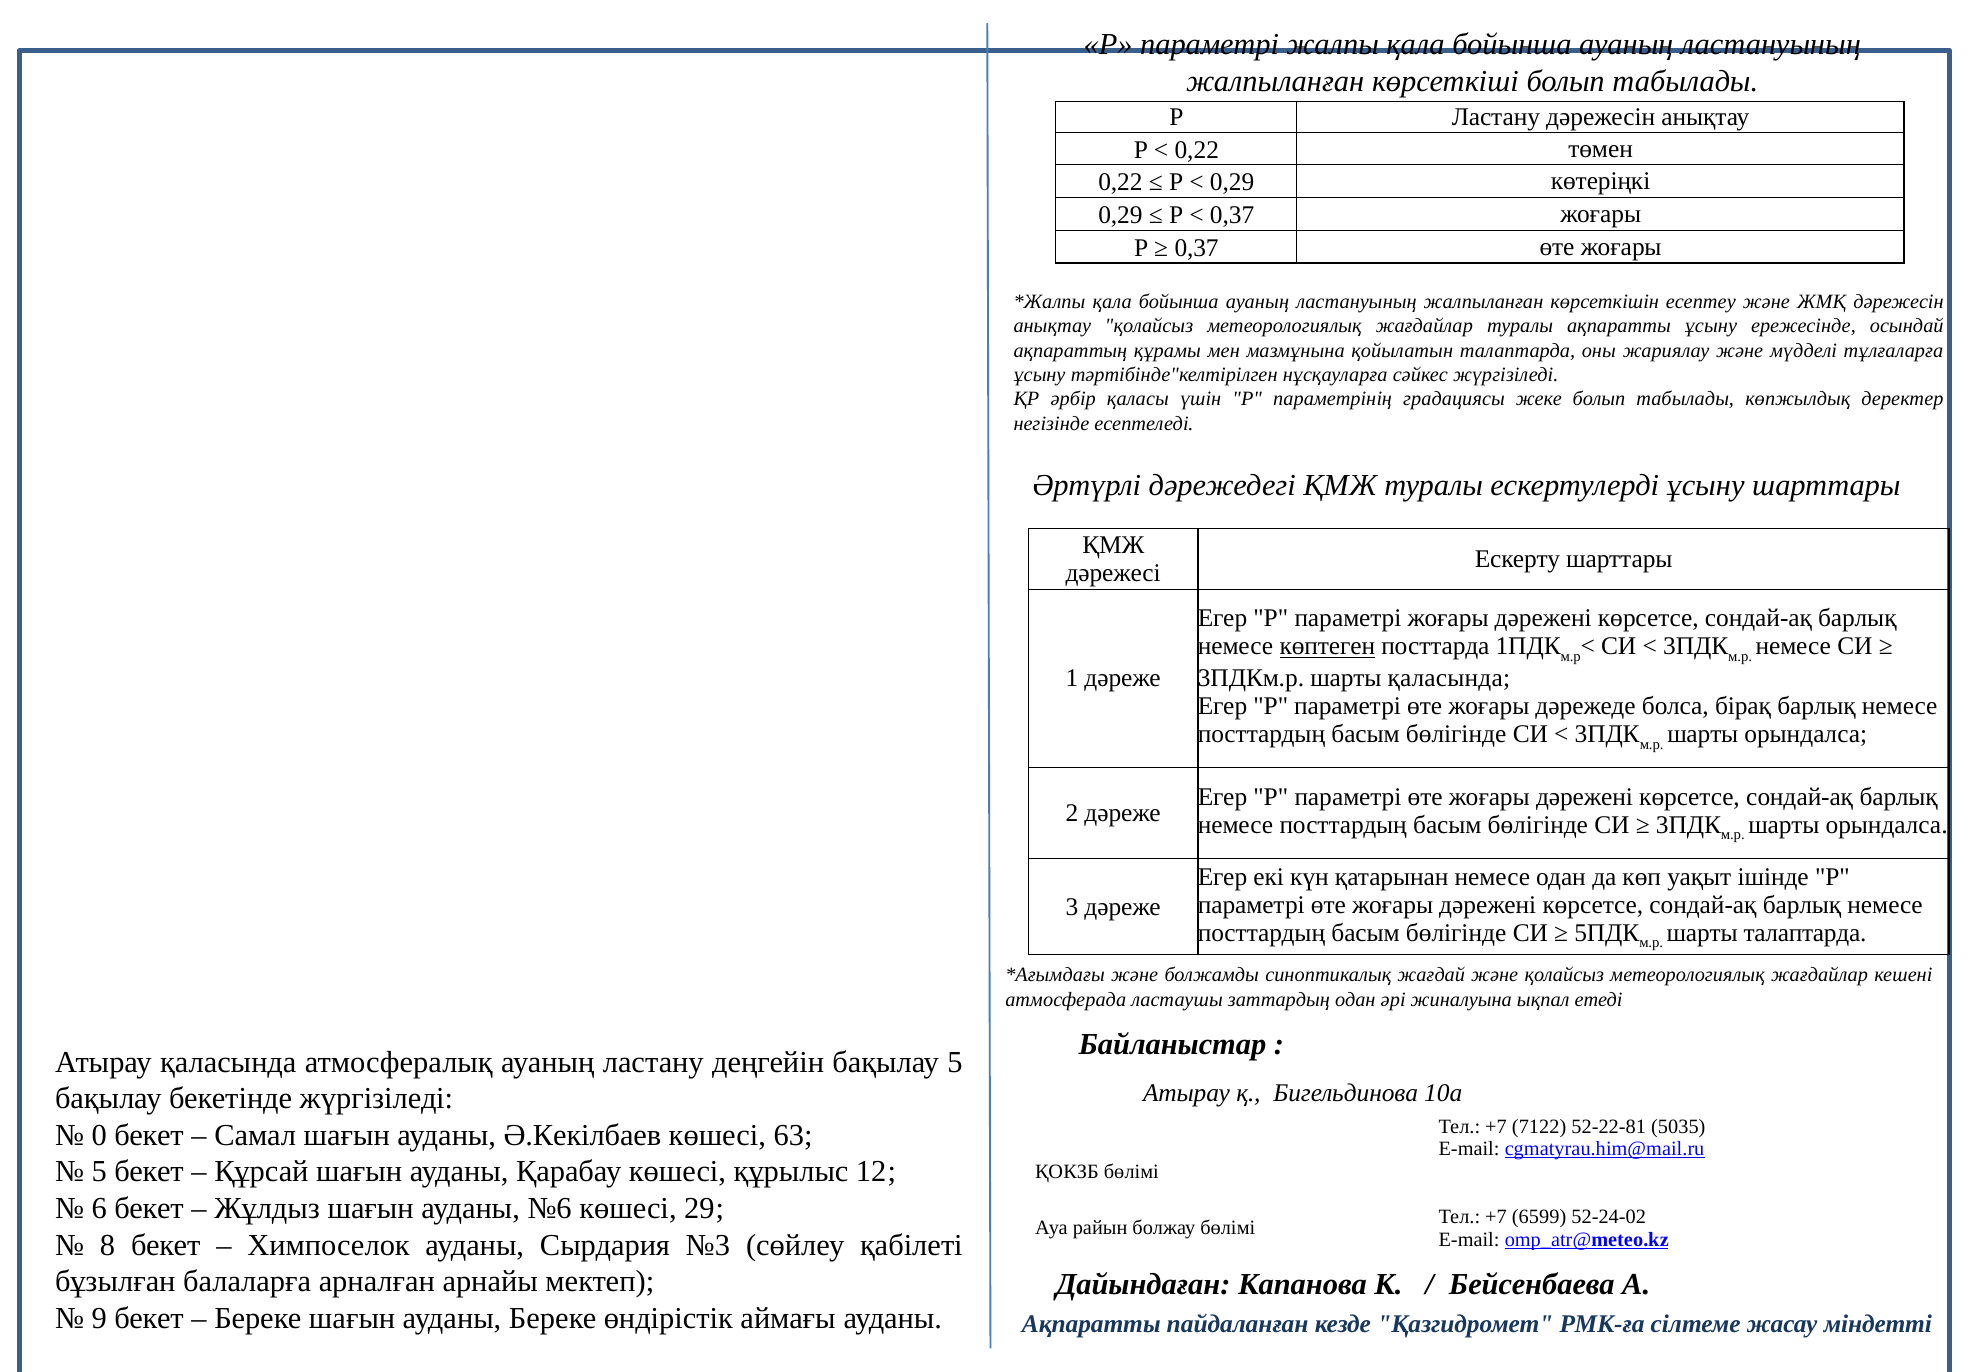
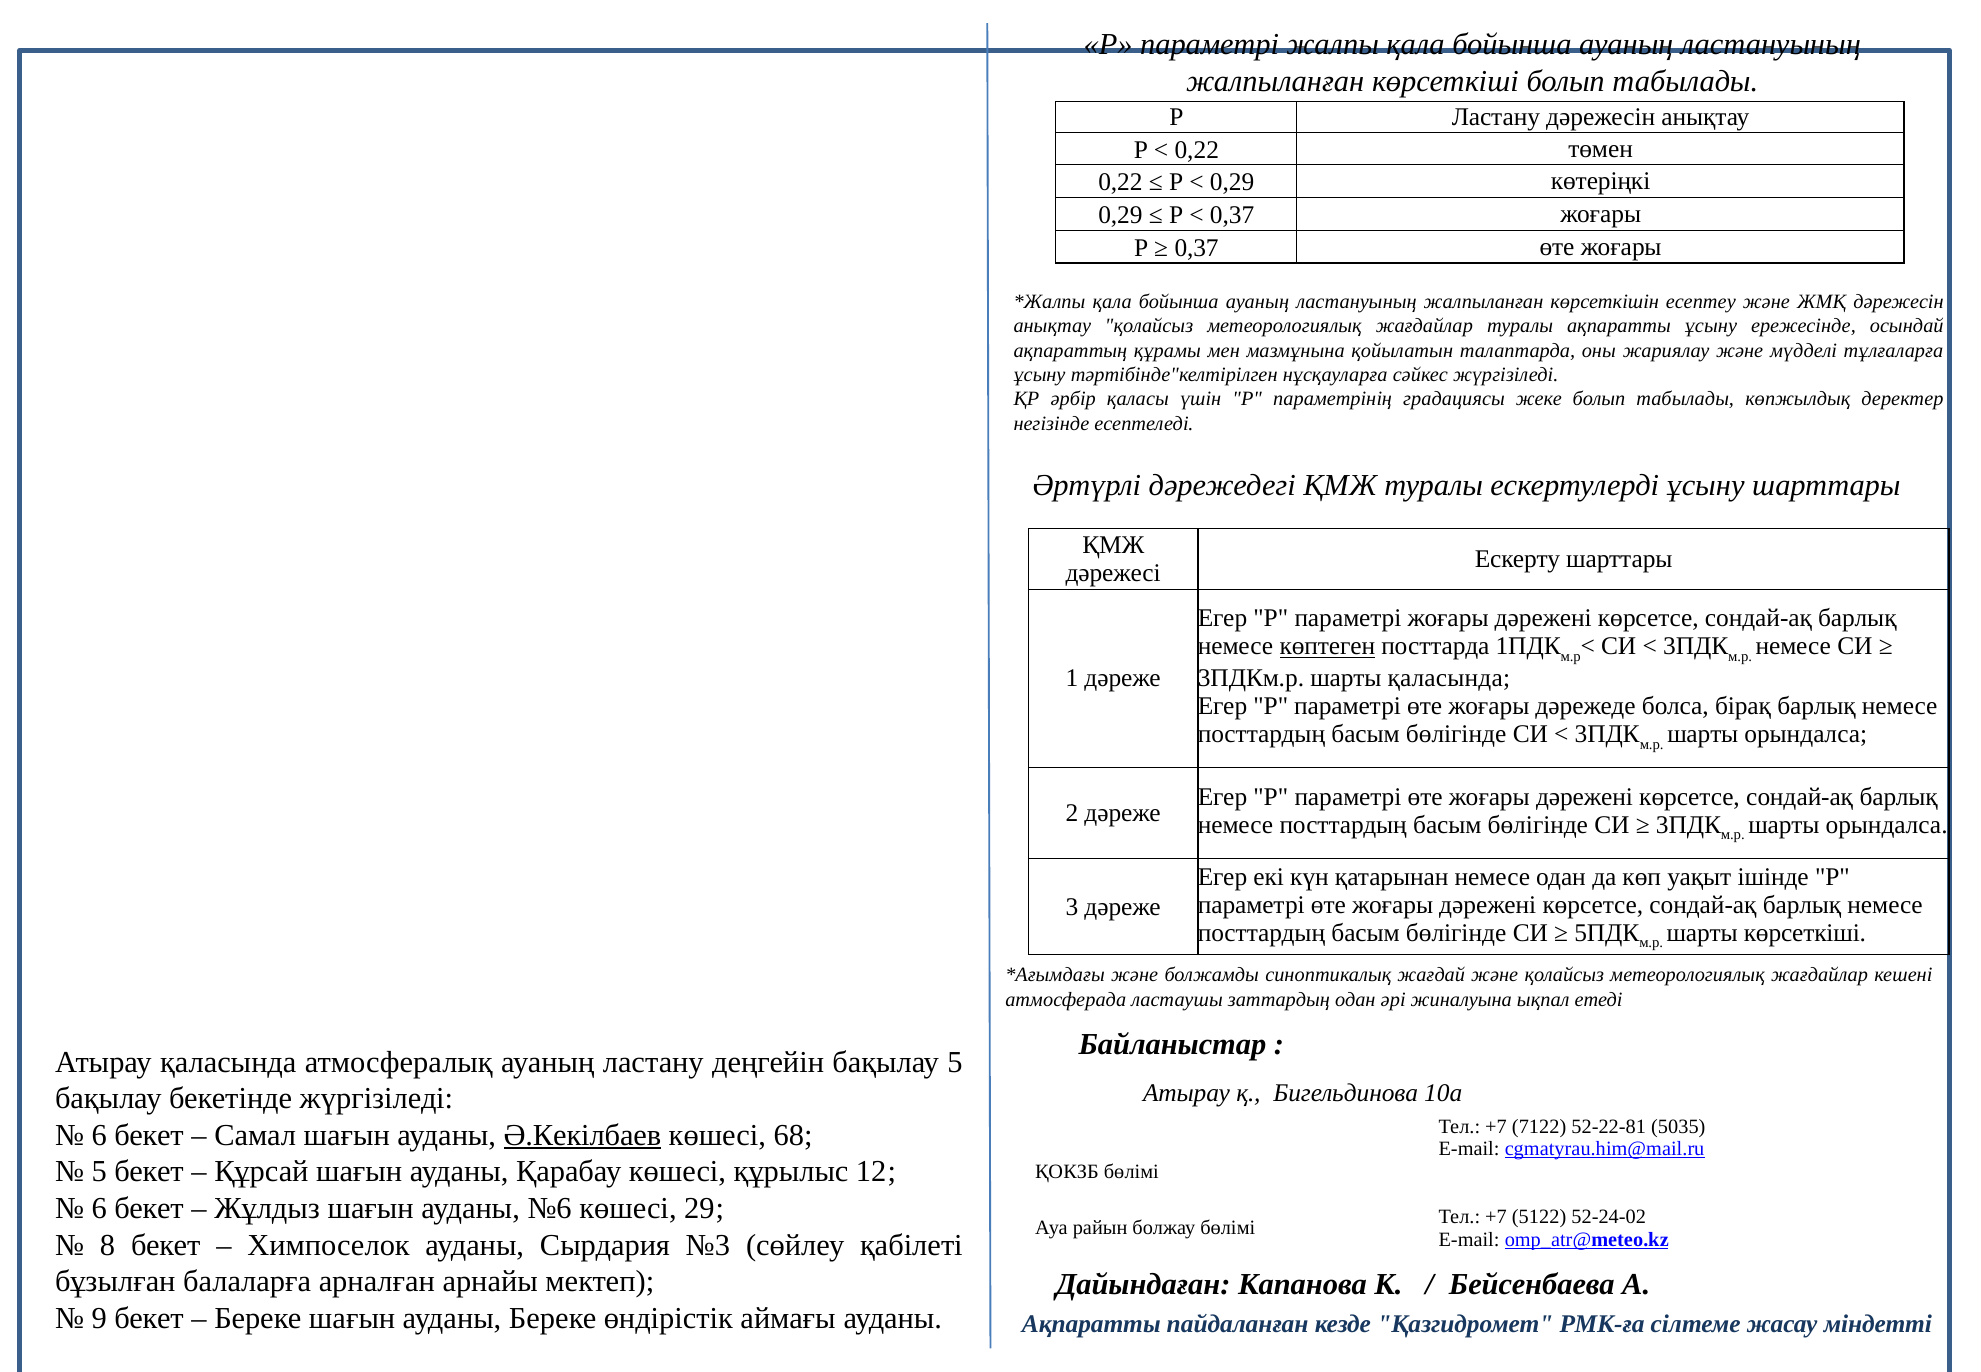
шарты талаптарда: талаптарда -> көрсеткіші
0 at (99, 1135): 0 -> 6
Ә.Кекілбаев underline: none -> present
63: 63 -> 68
6599: 6599 -> 5122
